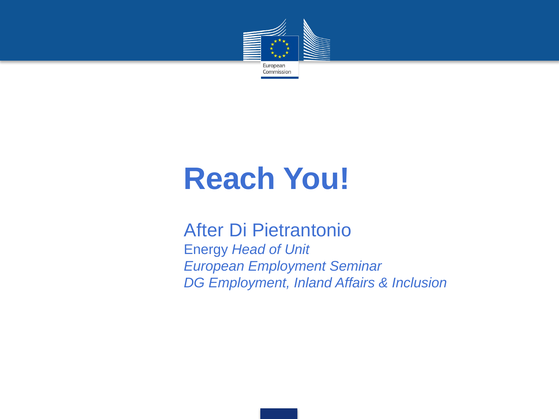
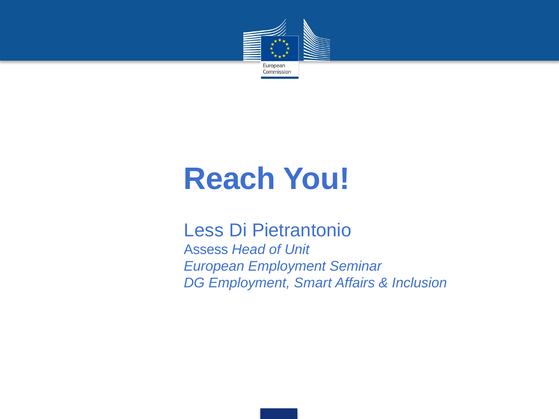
After: After -> Less
Energy: Energy -> Assess
Inland: Inland -> Smart
